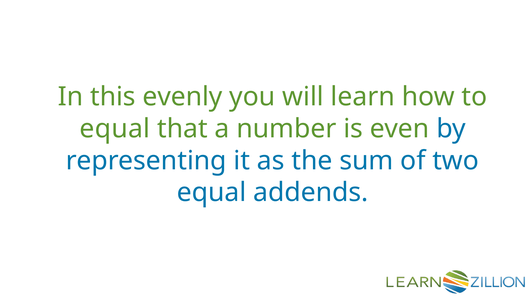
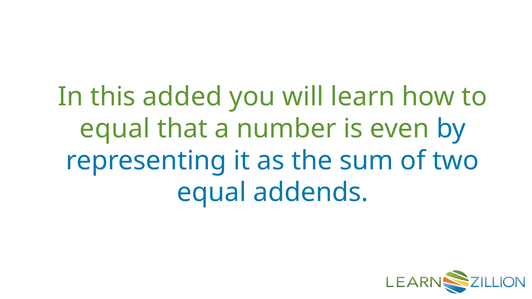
evenly: evenly -> added
